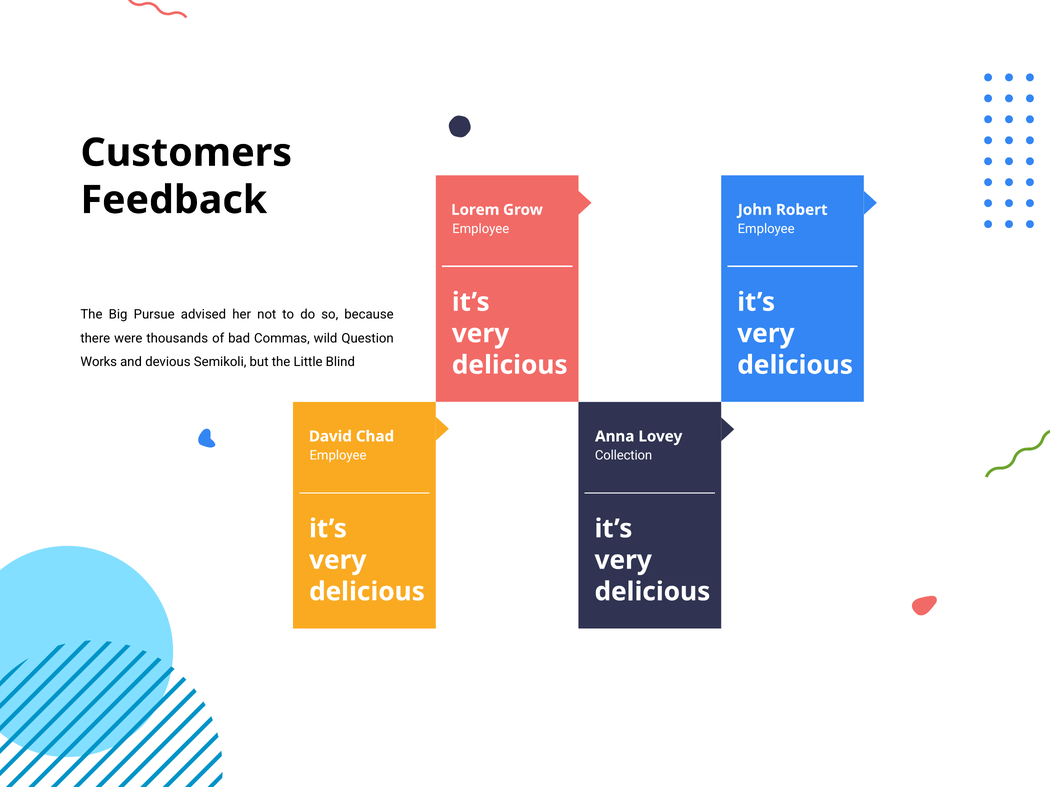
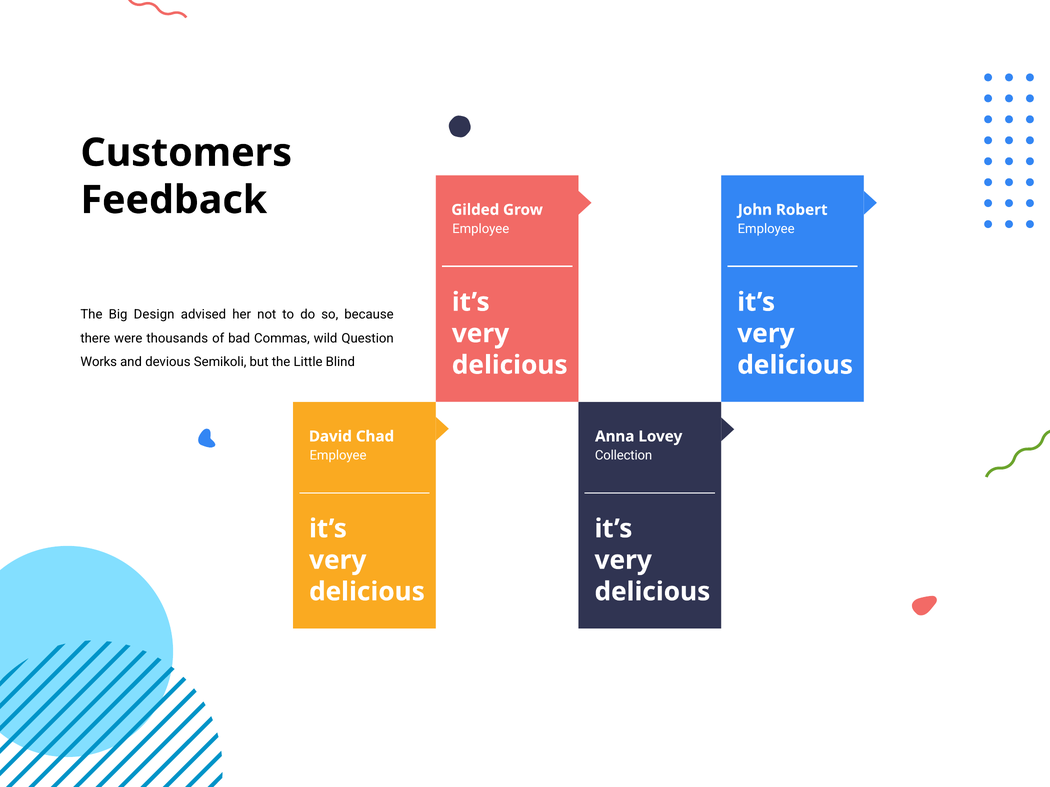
Lorem: Lorem -> Gilded
Pursue: Pursue -> Design
